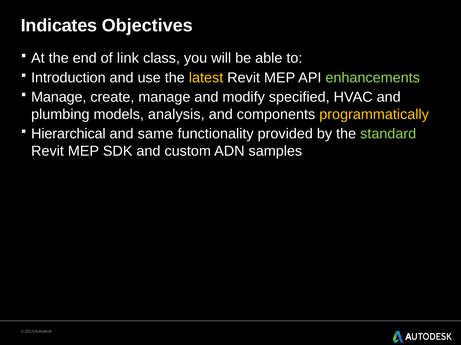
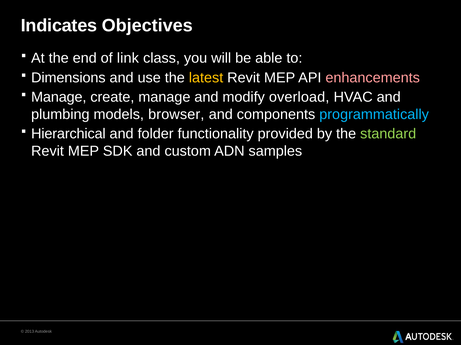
Introduction: Introduction -> Dimensions
enhancements colour: light green -> pink
specified: specified -> overload
analysis: analysis -> browser
programmatically colour: yellow -> light blue
same: same -> folder
